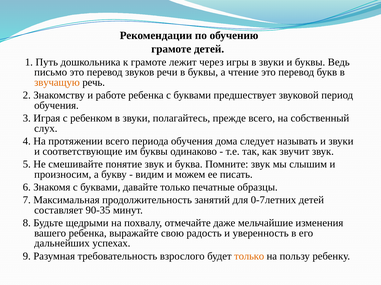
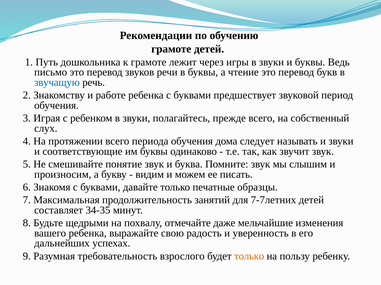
звучащую colour: orange -> blue
0-7летних: 0-7летних -> 7-7летних
90-35: 90-35 -> 34-35
